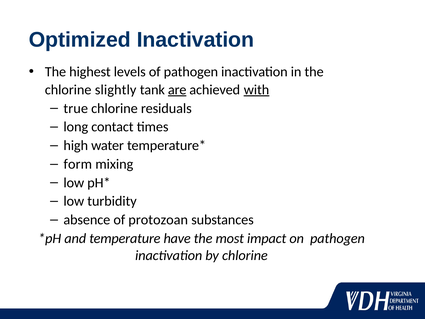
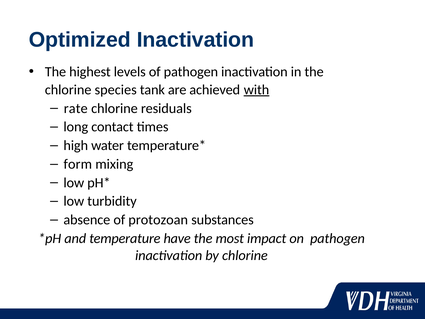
slightly: slightly -> species
are underline: present -> none
true: true -> rate
